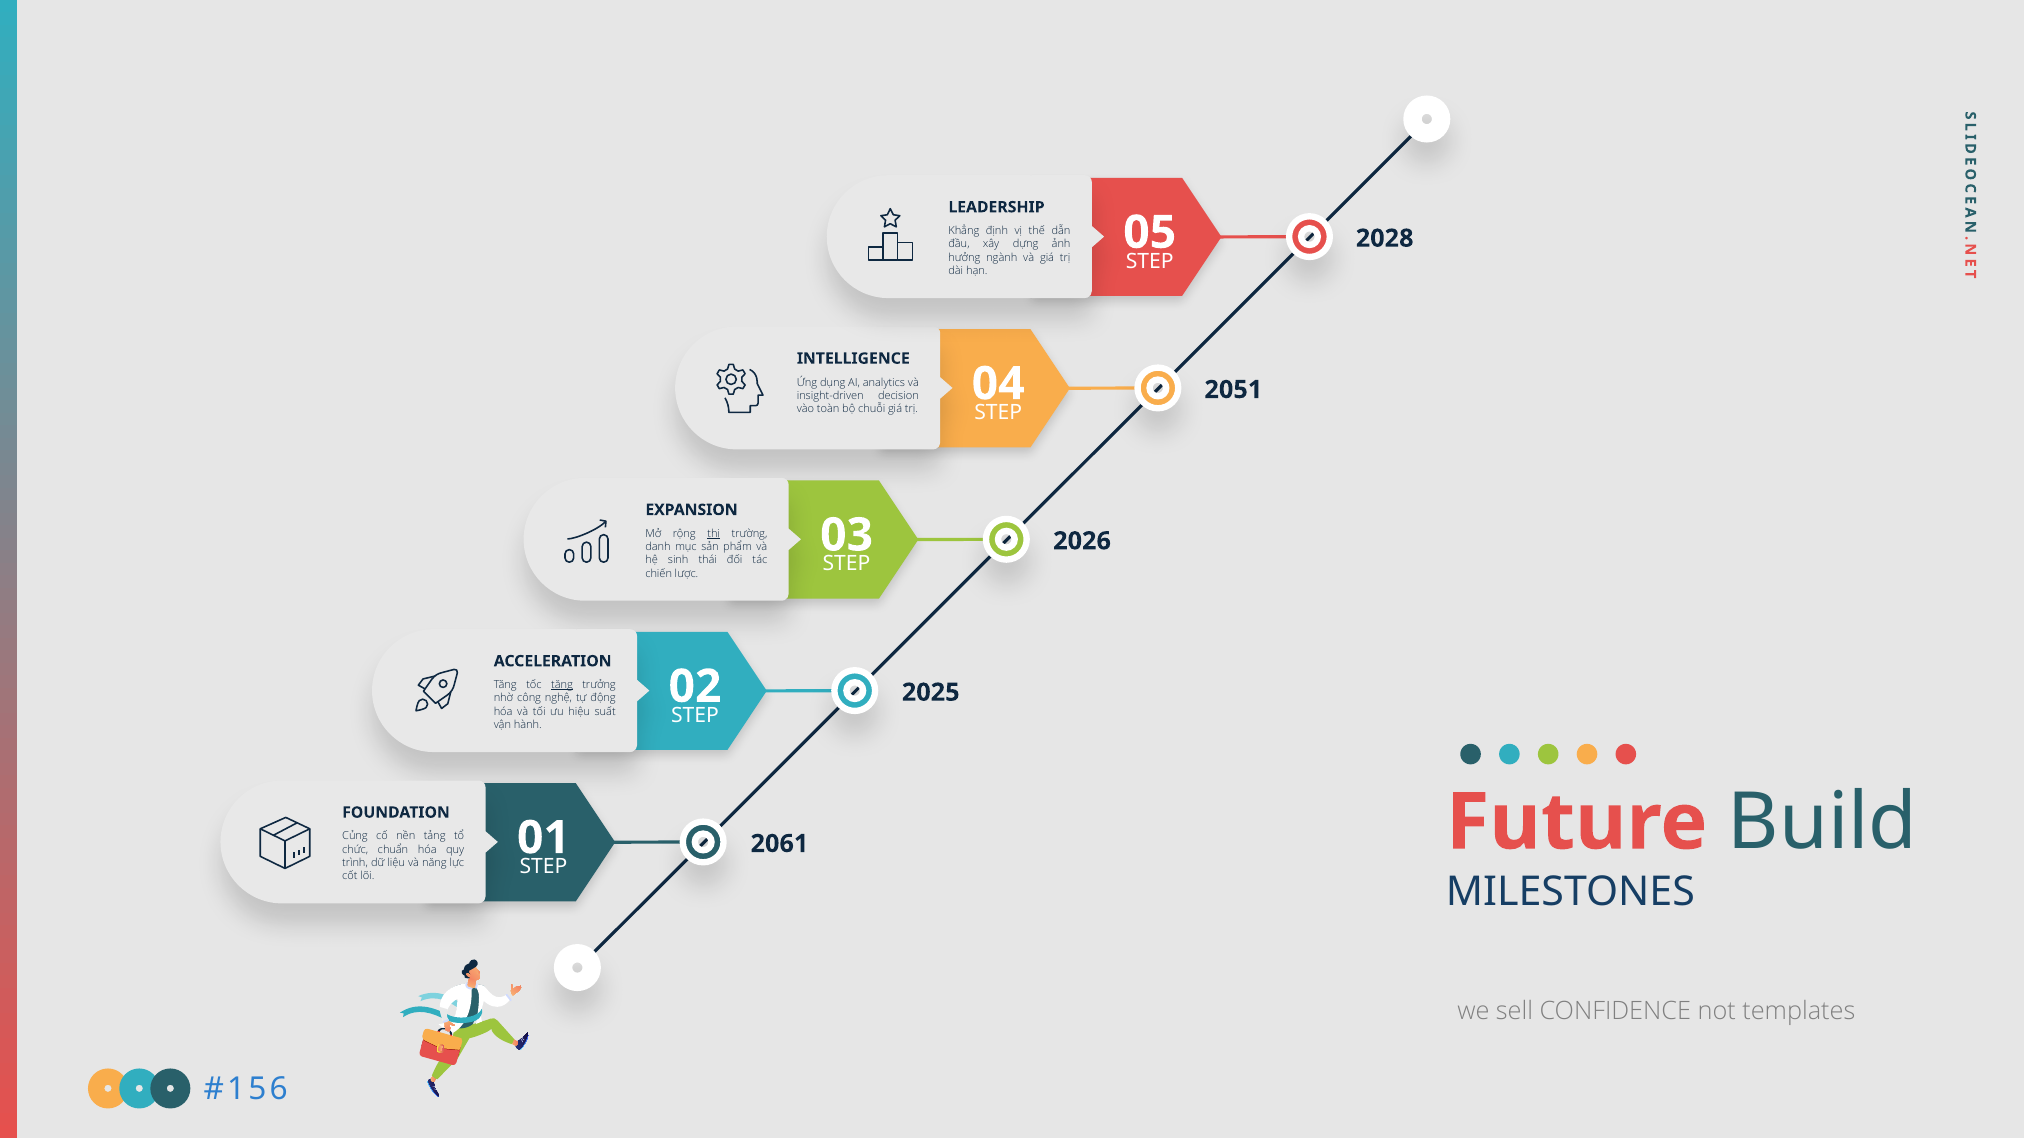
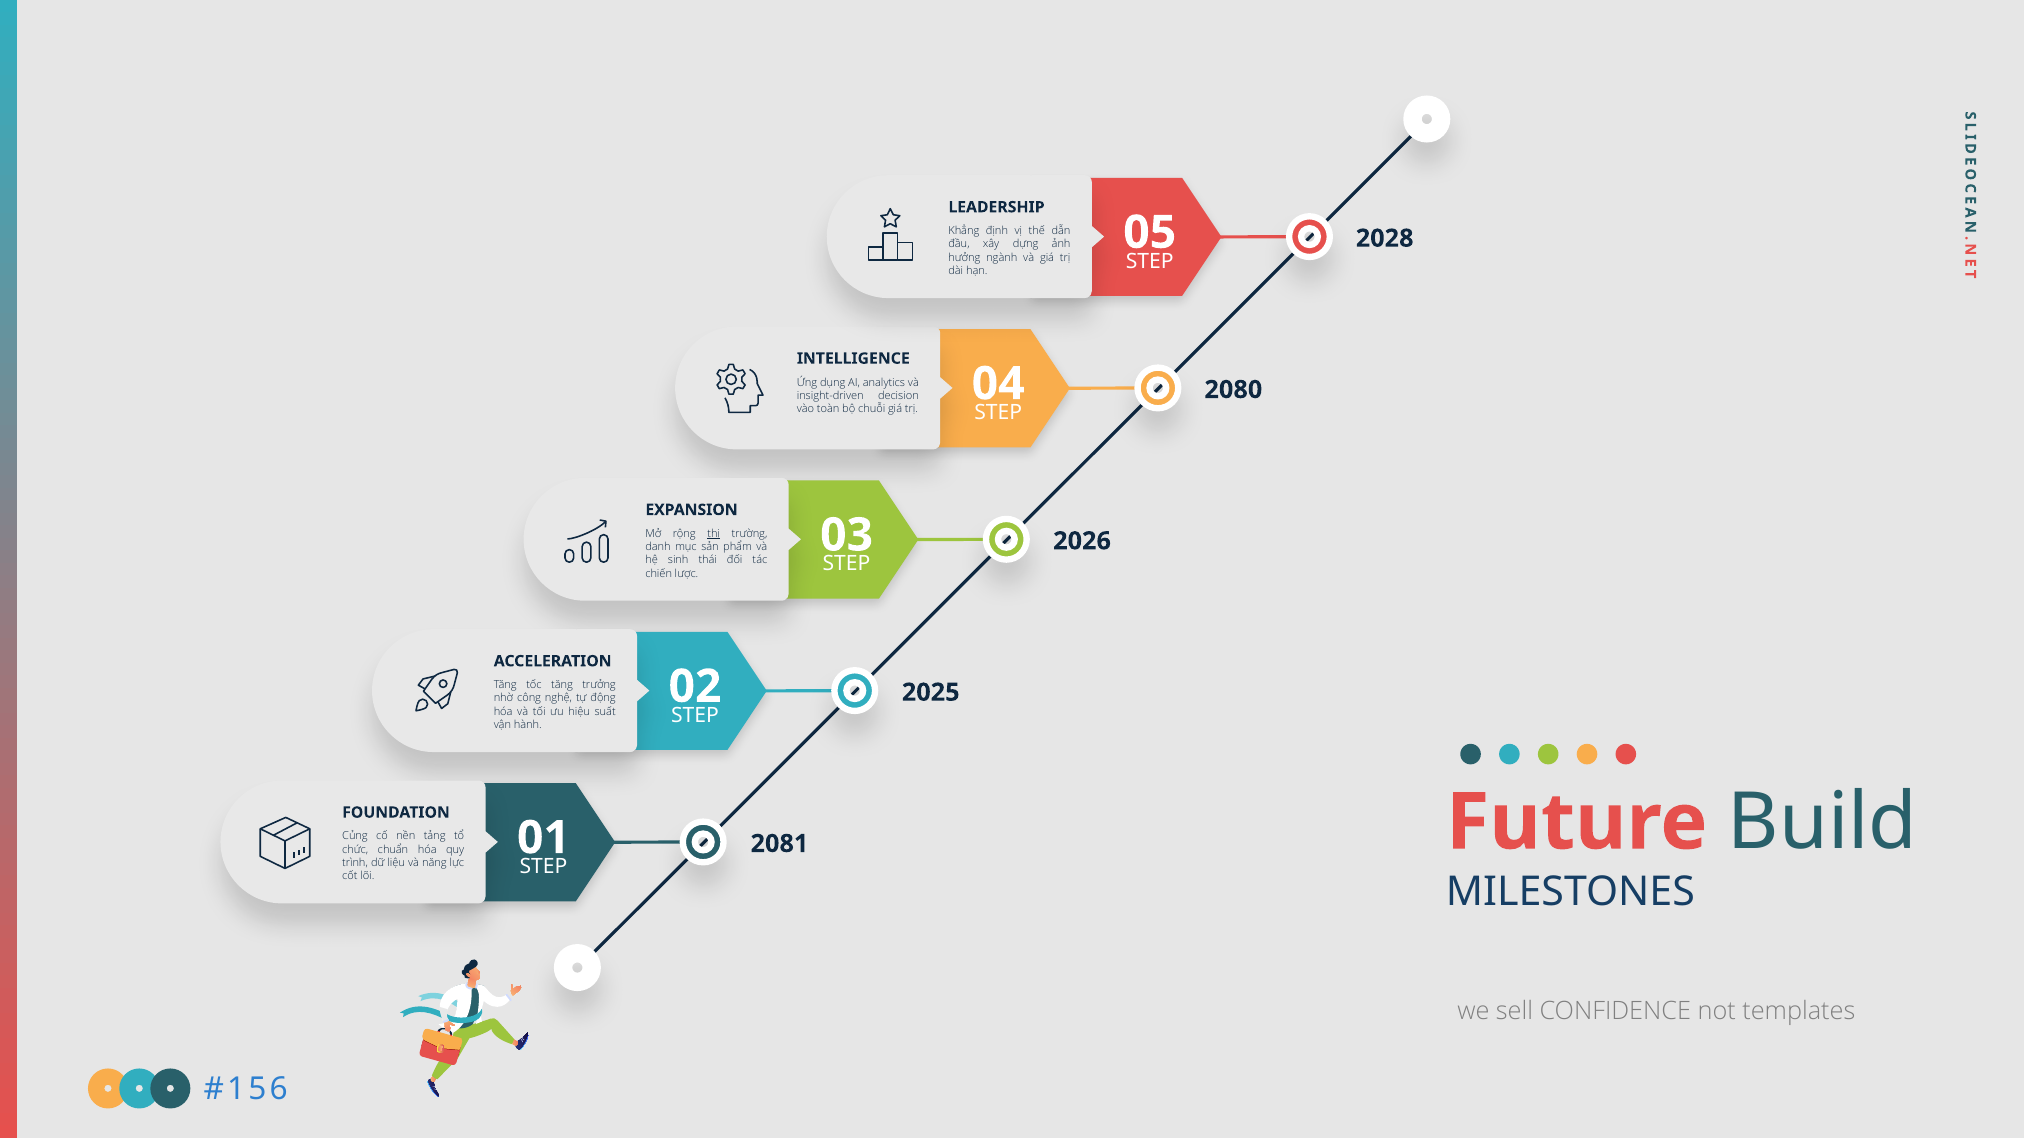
2051: 2051 -> 2080
tăng at (562, 685) underline: present -> none
2061: 2061 -> 2081
